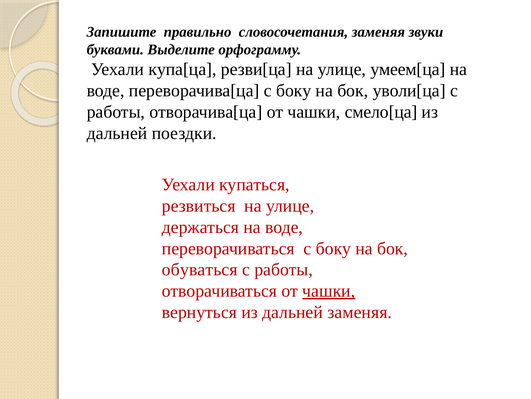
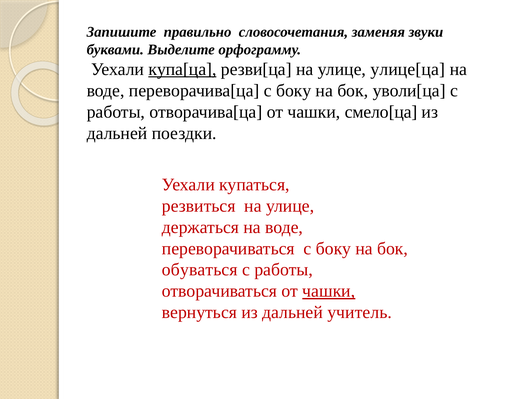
купа[ца underline: none -> present
умеем[ца: умеем[ца -> улице[ца
дальней заменяя: заменяя -> учитель
